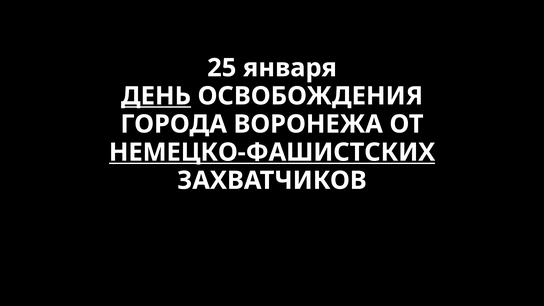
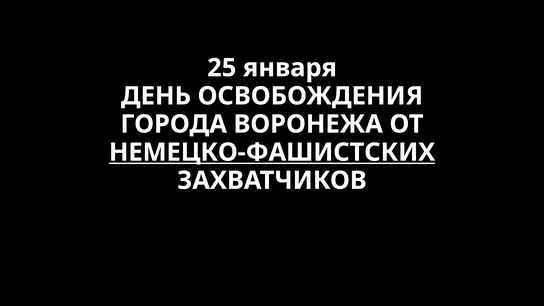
ДЕНЬ underline: present -> none
